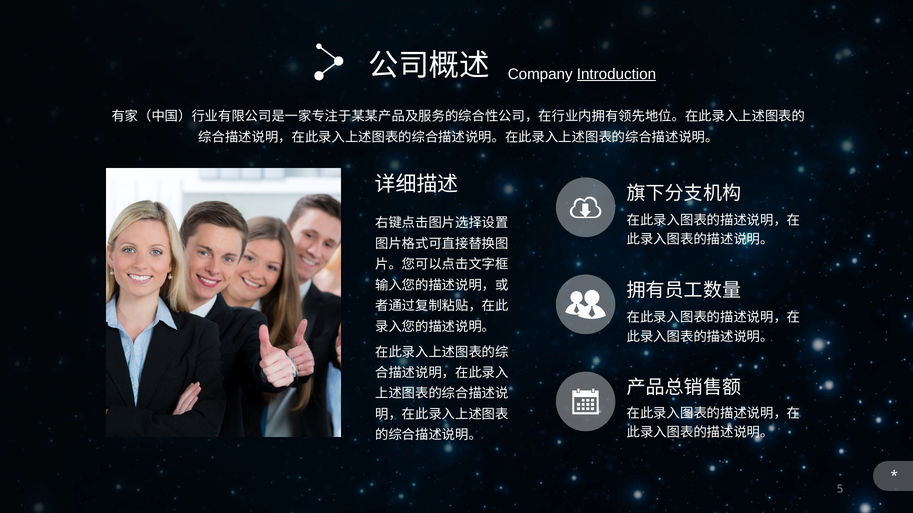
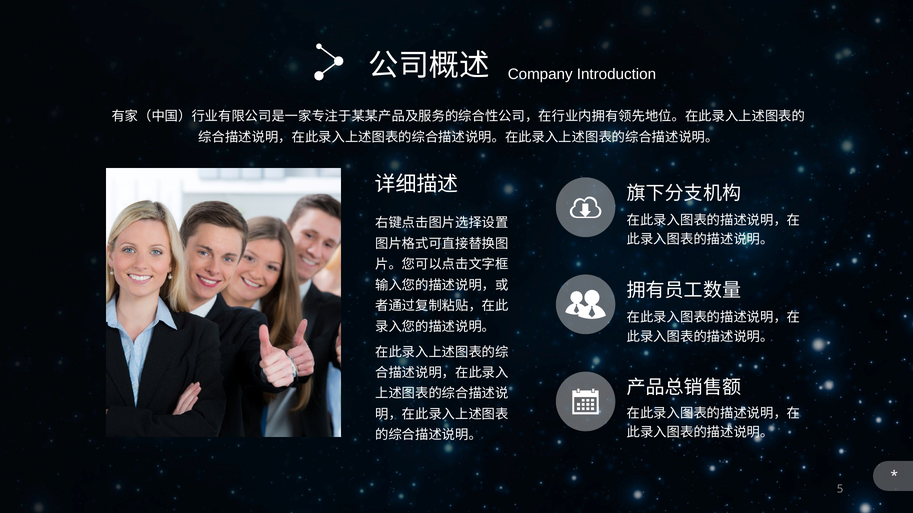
Introduction underline: present -> none
